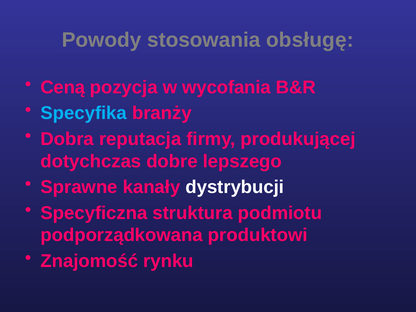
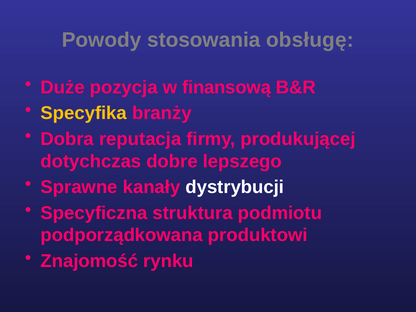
Ceną: Ceną -> Duże
wycofania: wycofania -> finansową
Specyfika colour: light blue -> yellow
